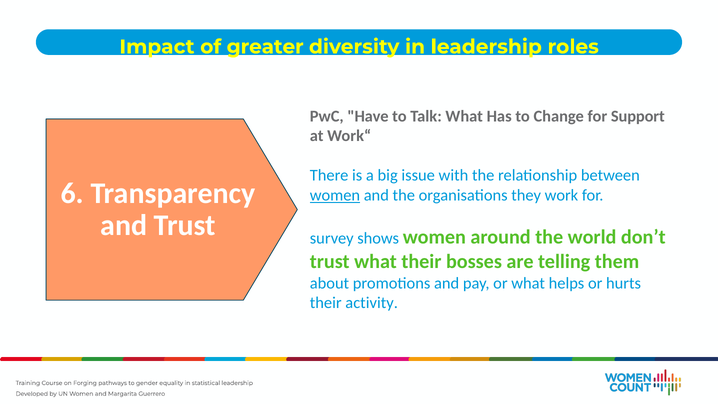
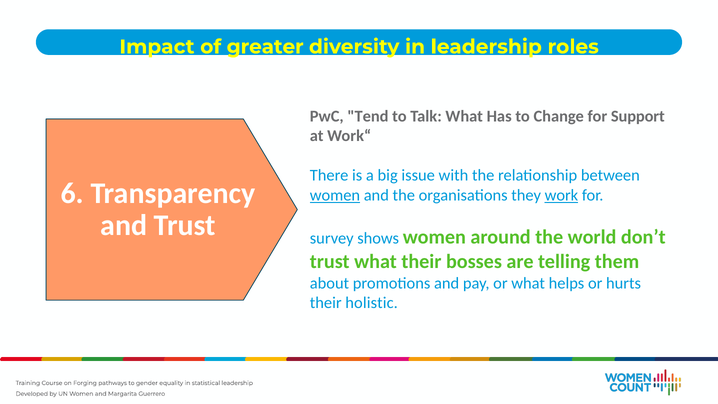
Have: Have -> Tend
work underline: none -> present
activity: activity -> holistic
